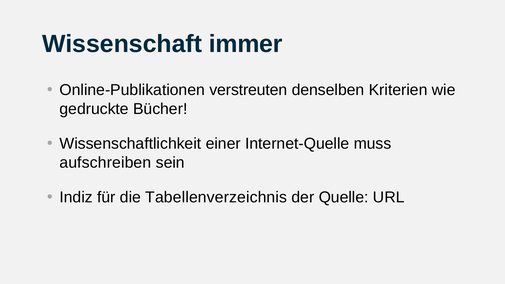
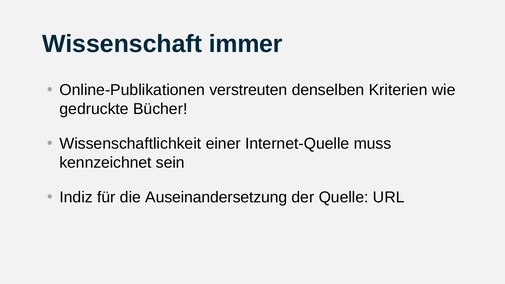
aufschreiben: aufschreiben -> kennzeichnet
Tabellenverzeichnis: Tabellenverzeichnis -> Auseinandersetzung
